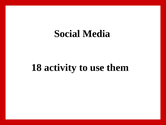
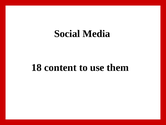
activity: activity -> content
